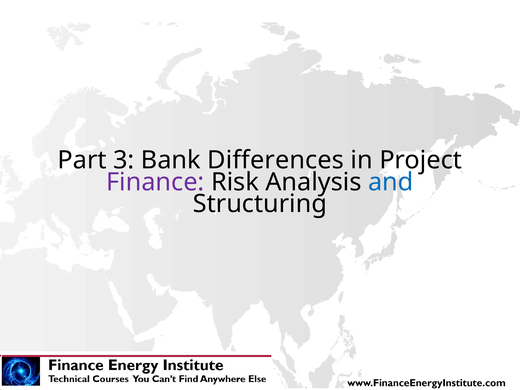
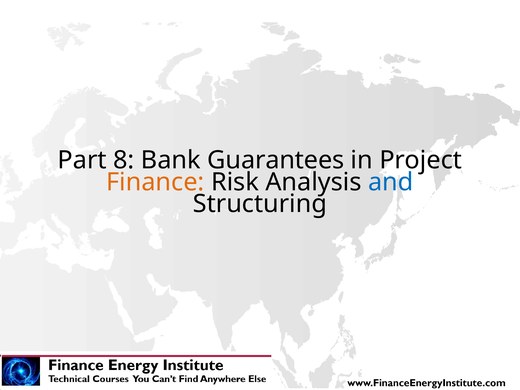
3: 3 -> 8
Differences: Differences -> Guarantees
Finance colour: purple -> orange
